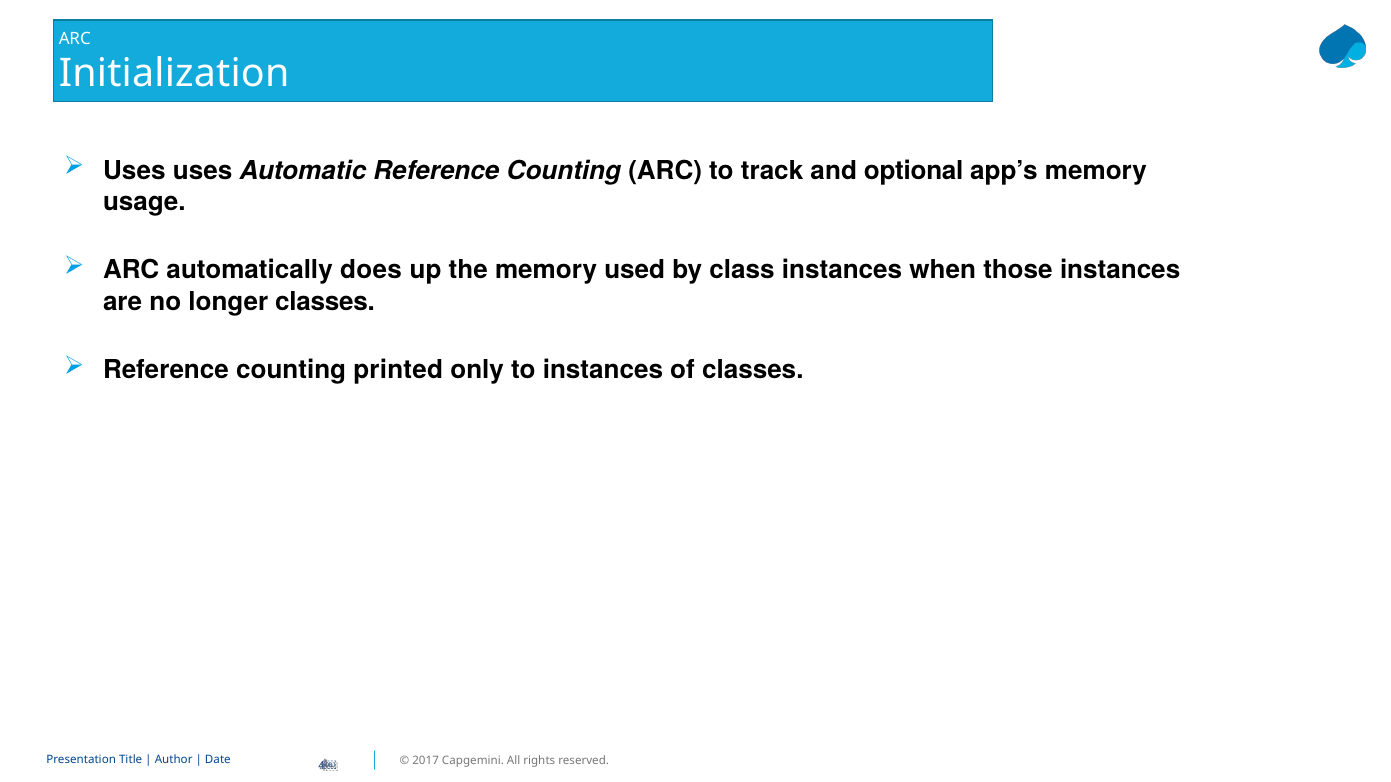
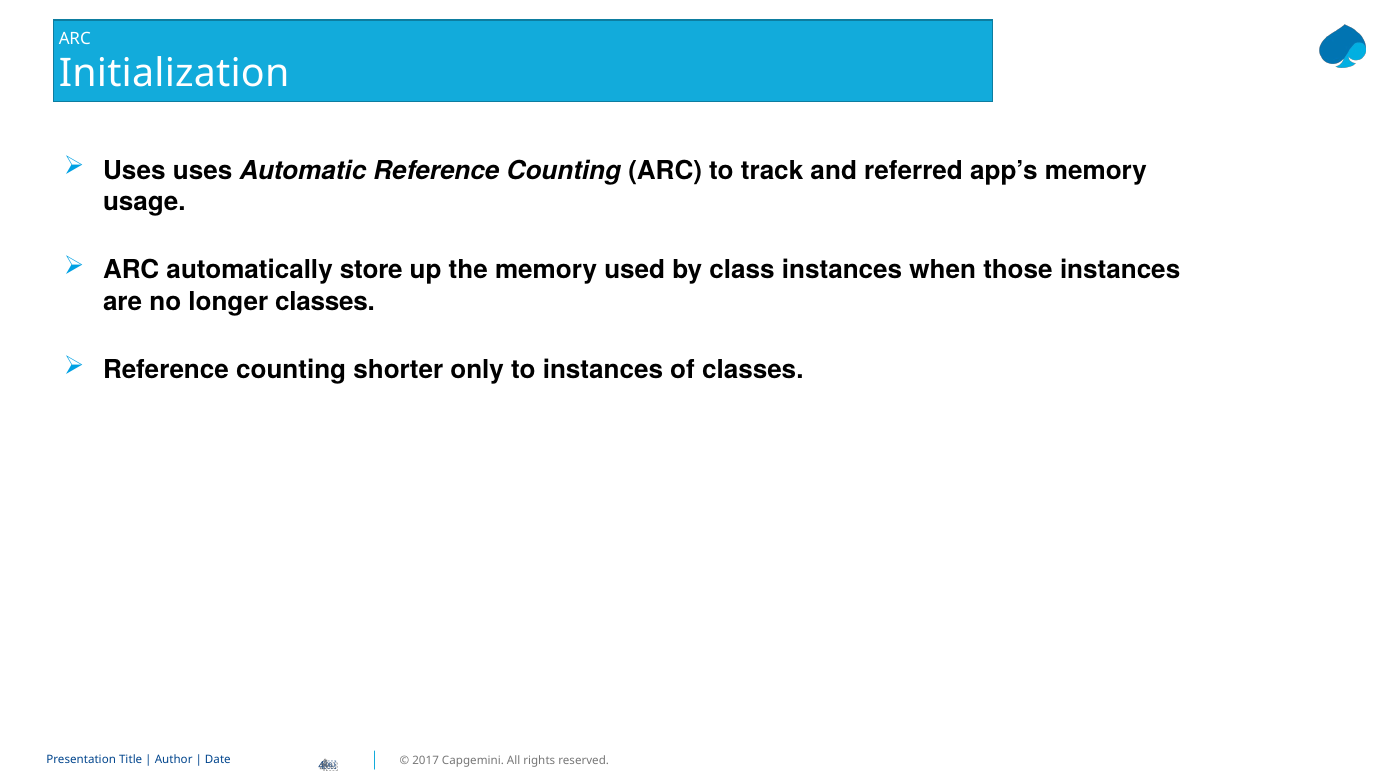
optional: optional -> referred
does: does -> store
printed: printed -> shorter
